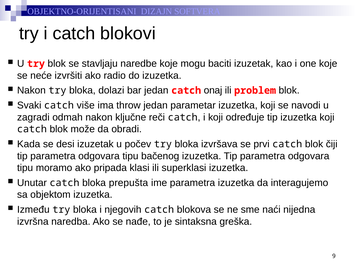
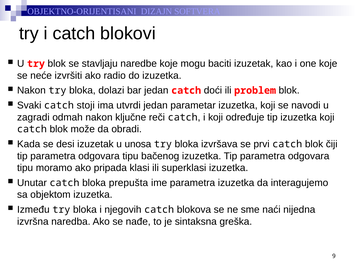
onaj: onaj -> doći
više: više -> stoji
throw: throw -> utvrdi
počev: počev -> unosa
